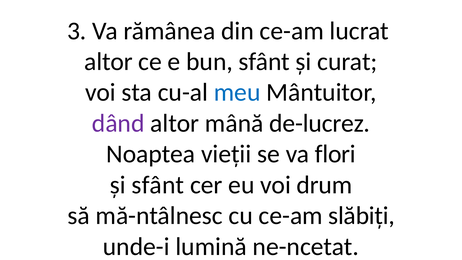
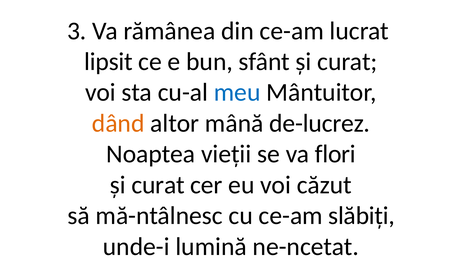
altor at (108, 62): altor -> lipsit
dând colour: purple -> orange
sfânt at (158, 185): sfânt -> curat
drum: drum -> căzut
